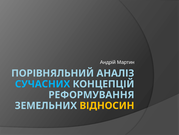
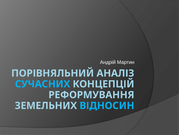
ВІДНОСИН colour: yellow -> light blue
